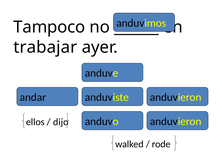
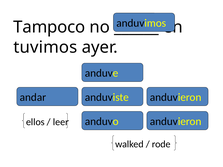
trabajar: trabajar -> tuvimos
dijo: dijo -> leer
